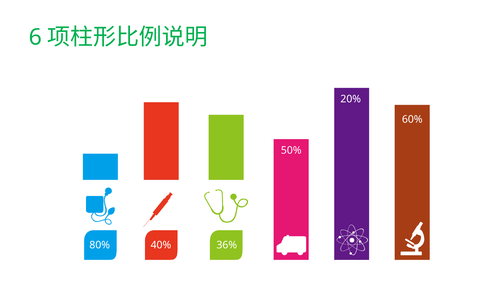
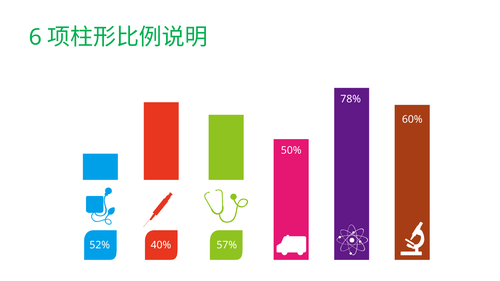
20%: 20% -> 78%
80%: 80% -> 52%
36%: 36% -> 57%
